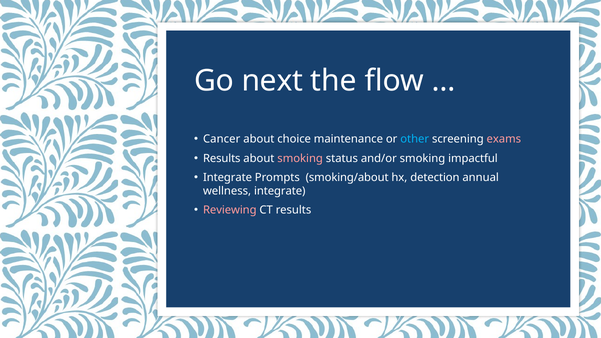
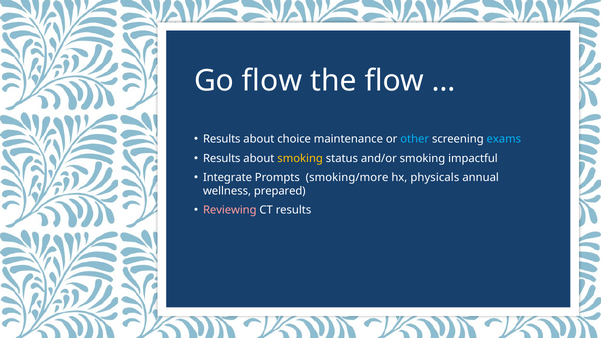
Go next: next -> flow
Cancer at (222, 139): Cancer -> Results
exams colour: pink -> light blue
smoking at (300, 158) colour: pink -> yellow
smoking/about: smoking/about -> smoking/more
detection: detection -> physicals
wellness integrate: integrate -> prepared
